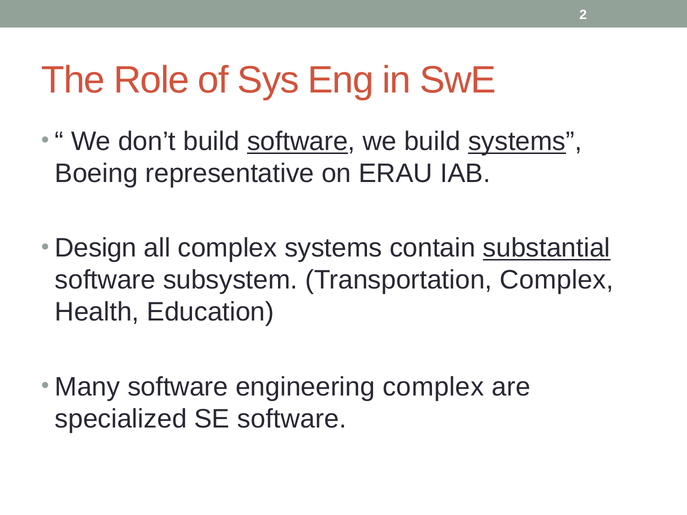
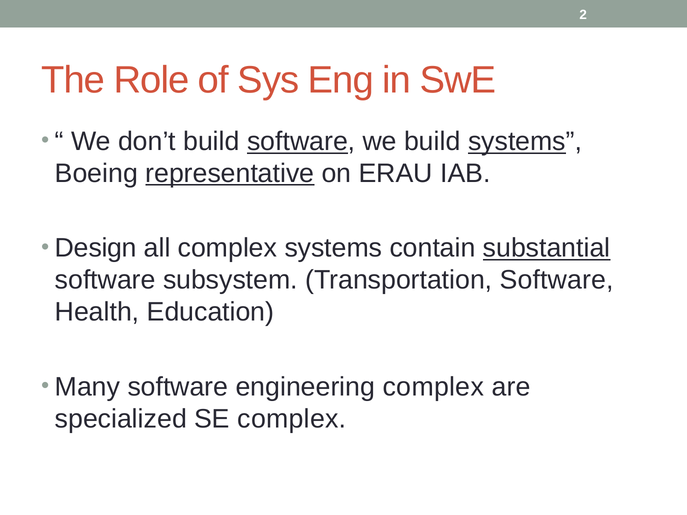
representative underline: none -> present
Transportation Complex: Complex -> Software
SE software: software -> complex
